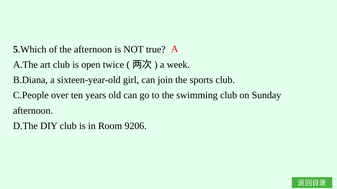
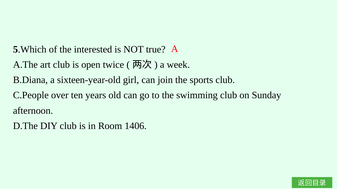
the afternoon: afternoon -> interested
9206: 9206 -> 1406
